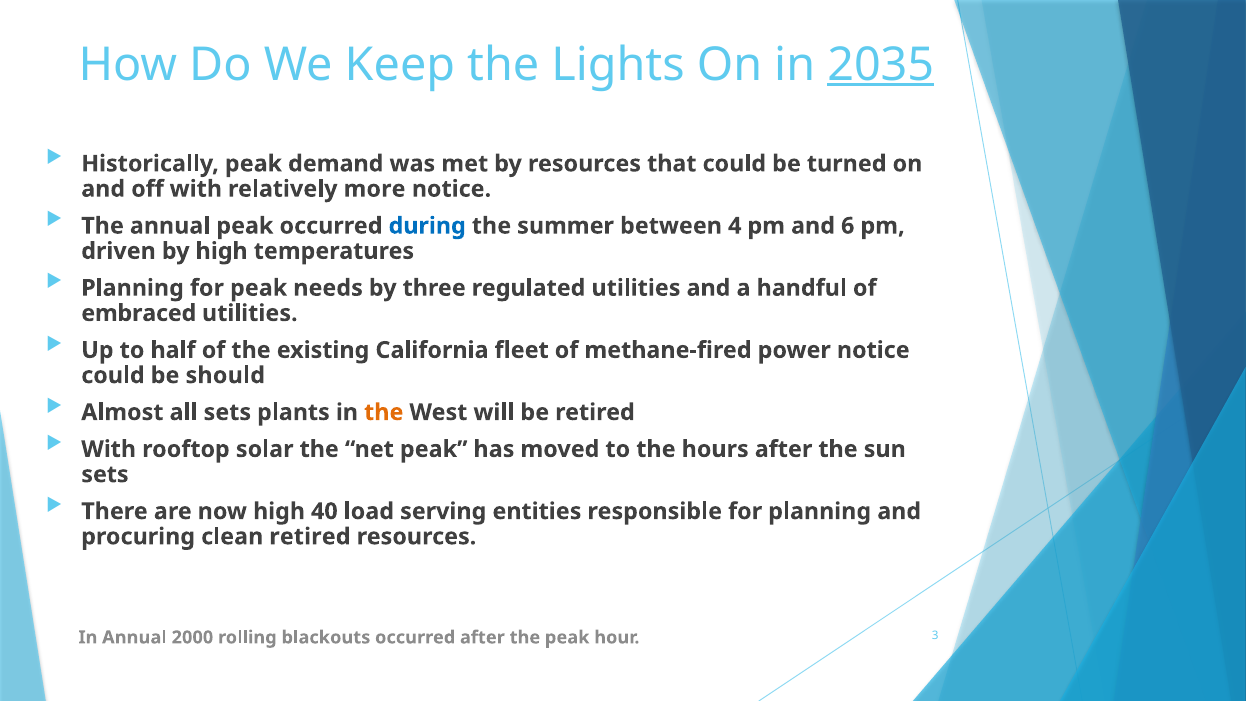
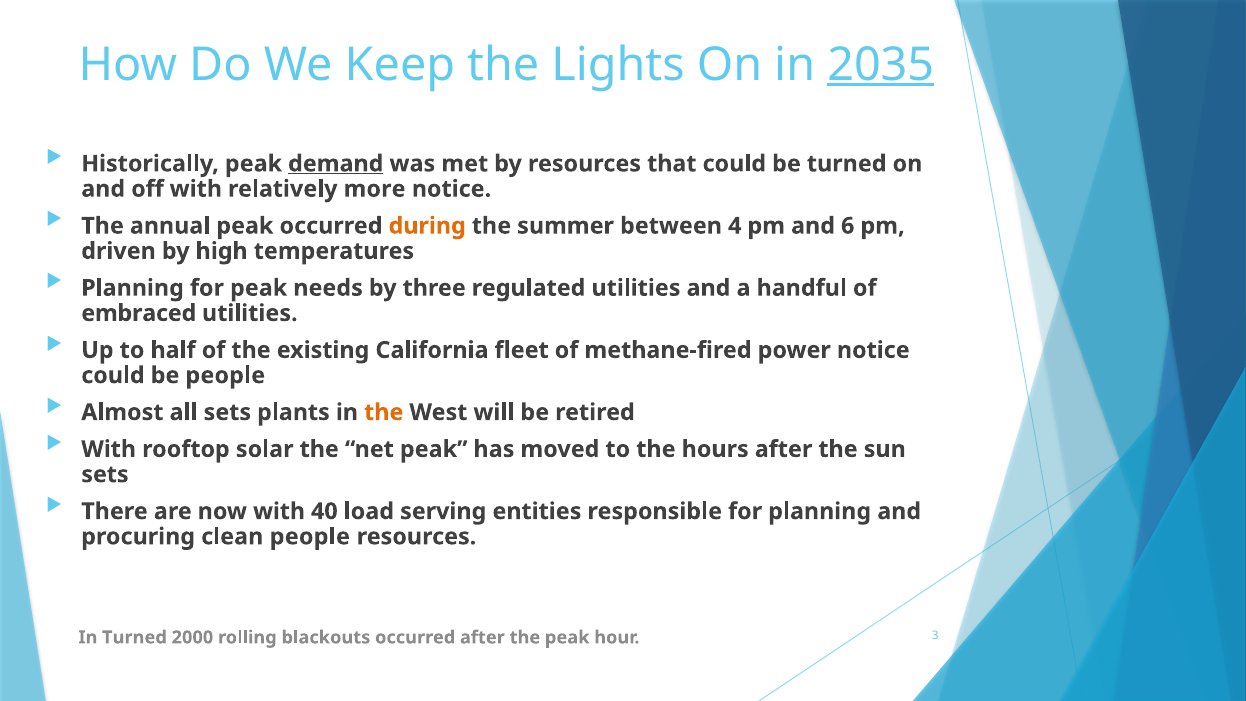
demand underline: none -> present
during colour: blue -> orange
be should: should -> people
now high: high -> with
clean retired: retired -> people
In Annual: Annual -> Turned
